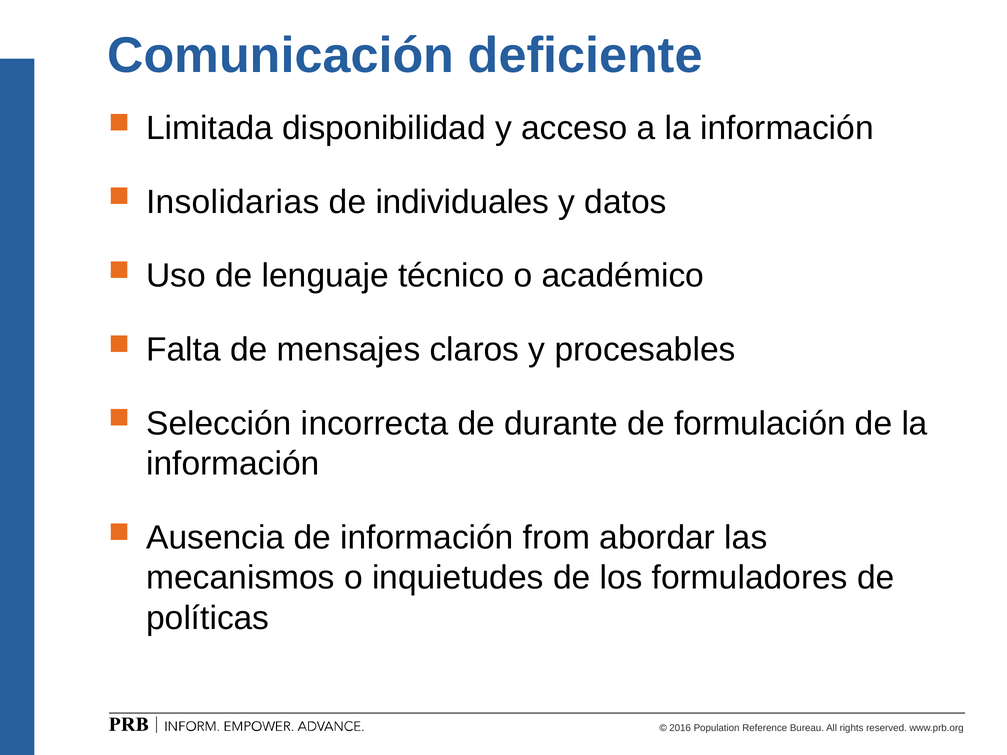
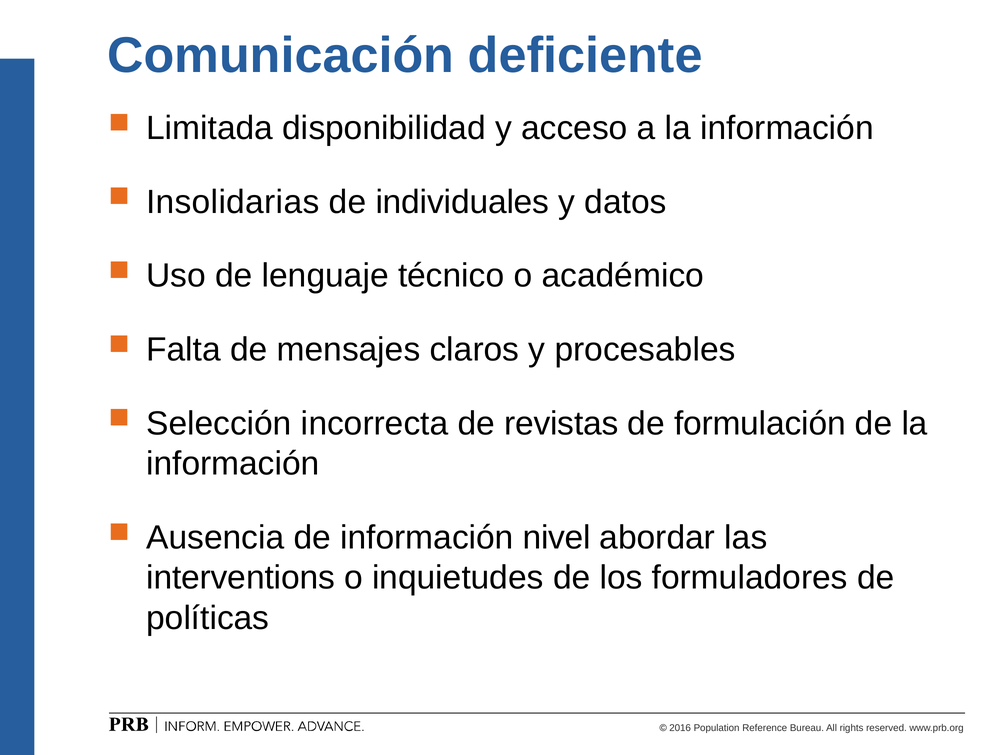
durante: durante -> revistas
from: from -> nivel
mecanismos: mecanismos -> interventions
